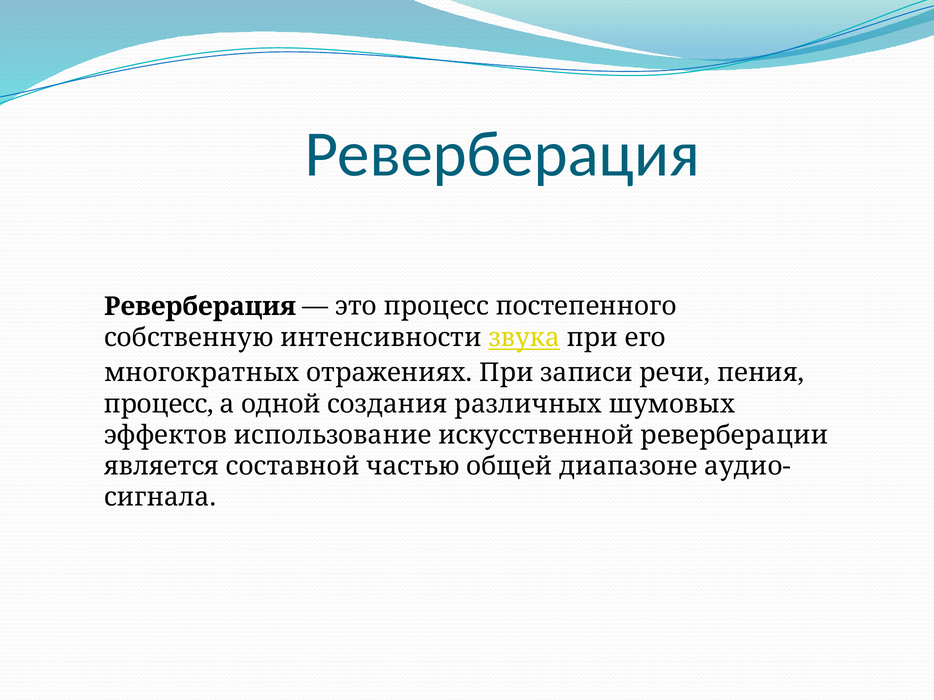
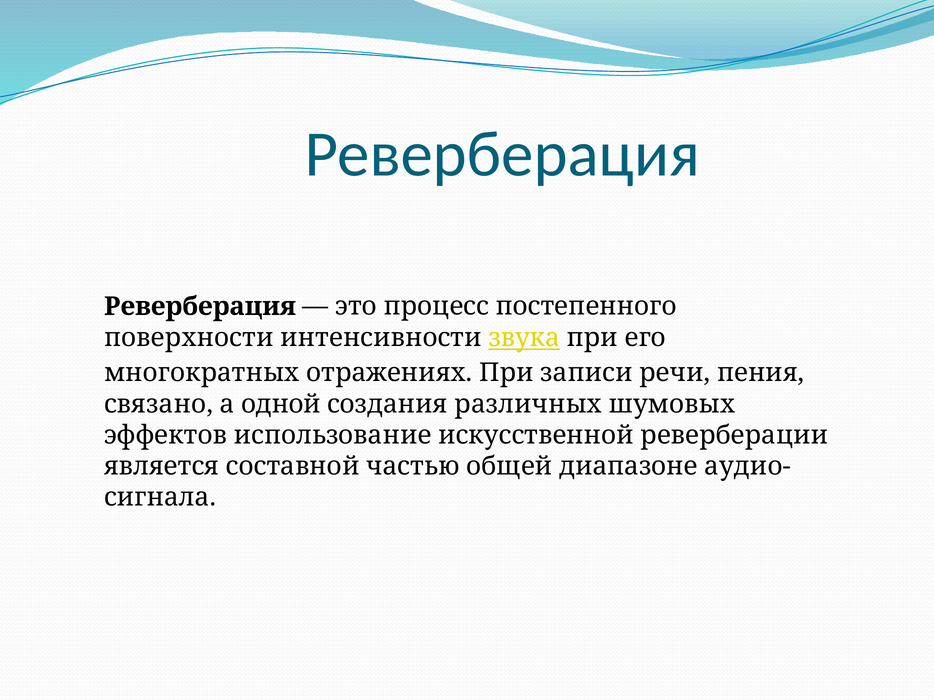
собственную: собственную -> поверхности
процесс at (159, 404): процесс -> связано
